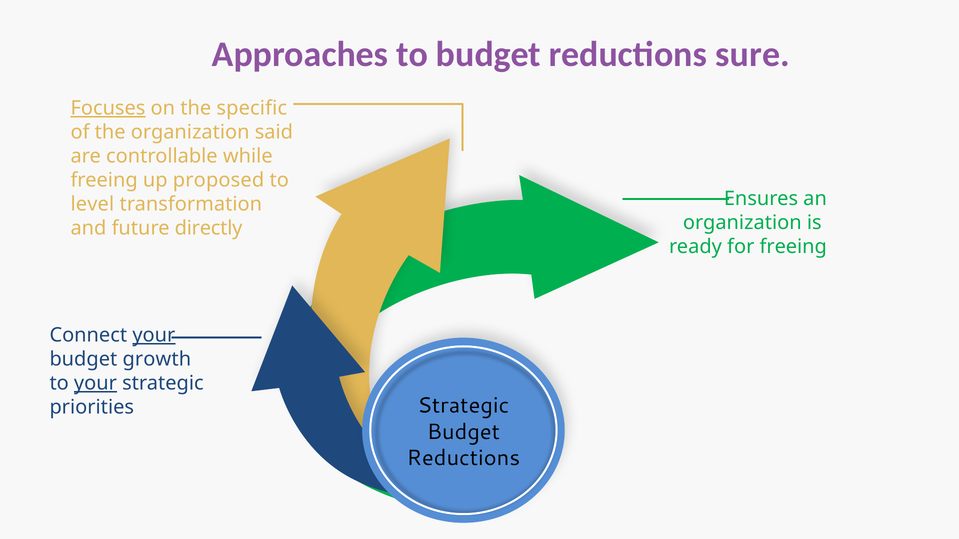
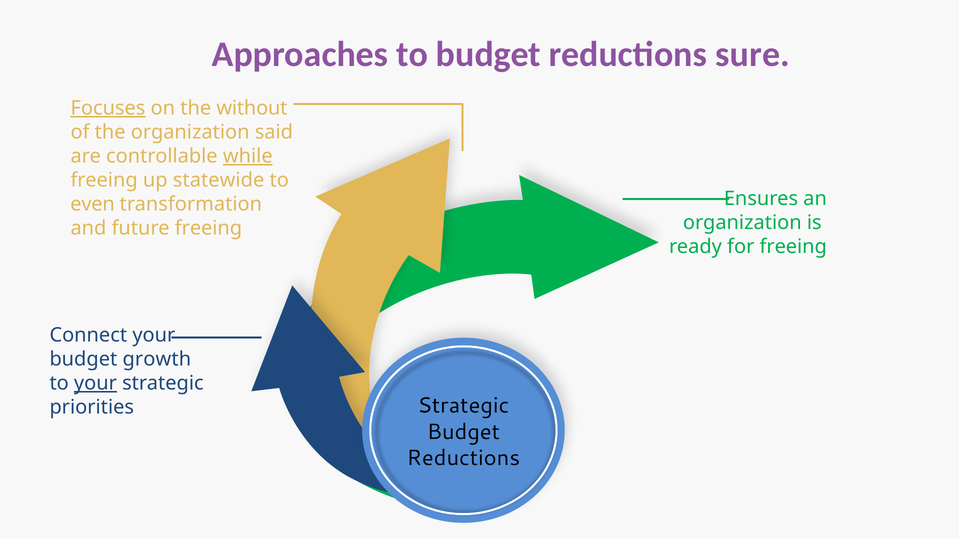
specific: specific -> without
while underline: none -> present
proposed: proposed -> statewide
level: level -> even
future directly: directly -> freeing
your at (154, 336) underline: present -> none
